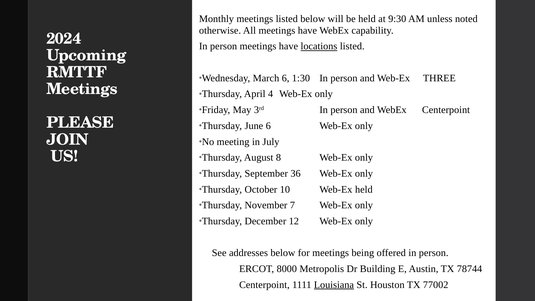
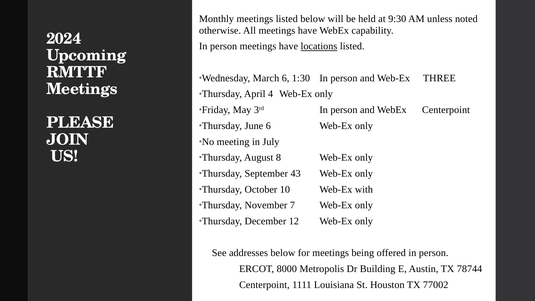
36: 36 -> 43
Web-Ex held: held -> with
Louisiana underline: present -> none
